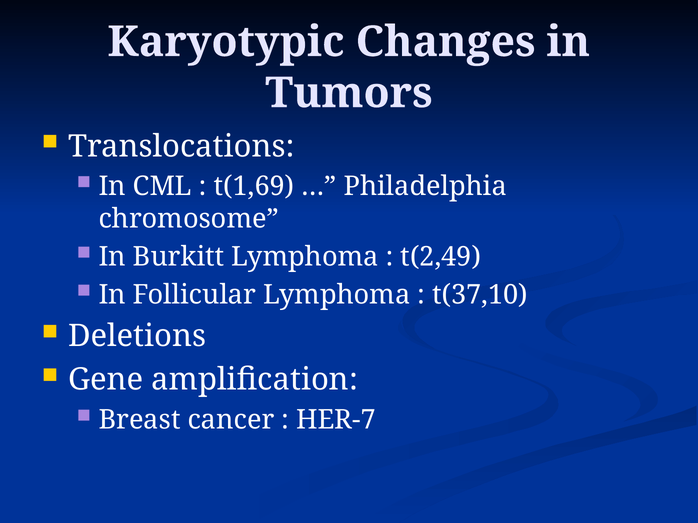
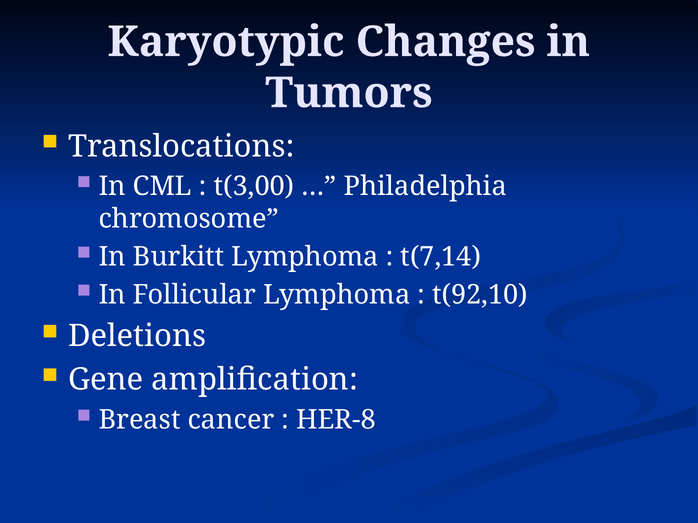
t(1,69: t(1,69 -> t(3,00
t(2,49: t(2,49 -> t(7,14
t(37,10: t(37,10 -> t(92,10
HER-7: HER-7 -> HER-8
